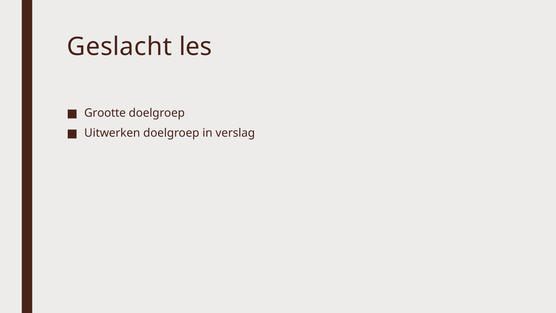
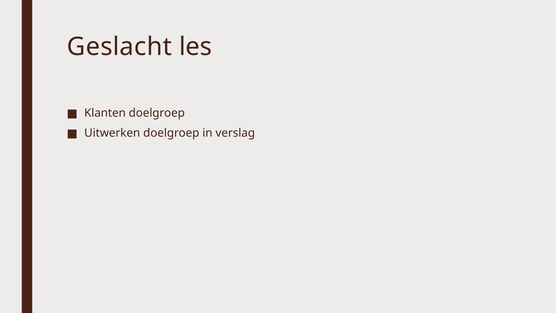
Grootte: Grootte -> Klanten
